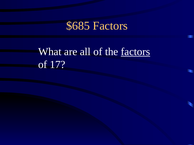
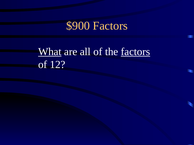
$685: $685 -> $900
What underline: none -> present
17: 17 -> 12
